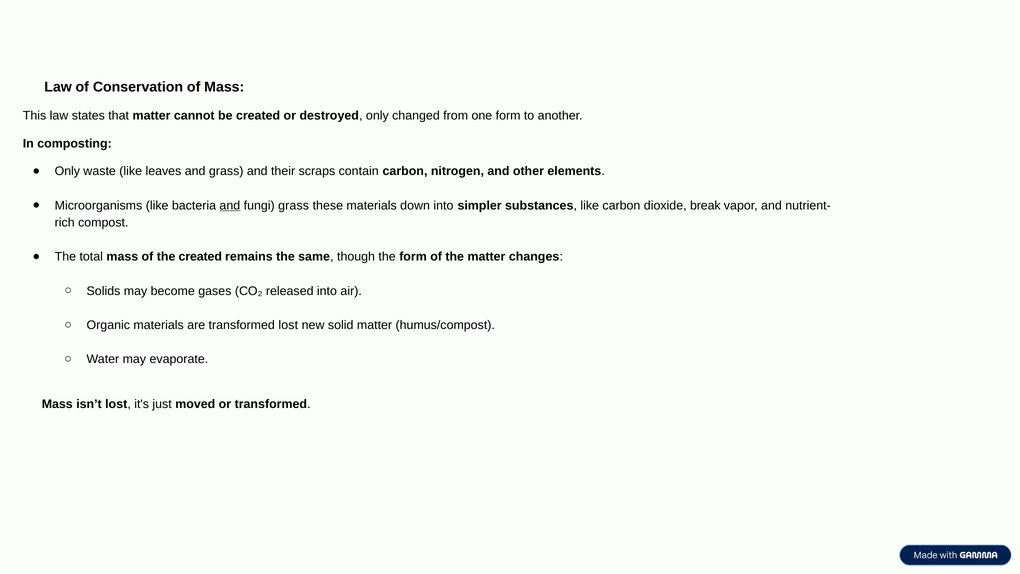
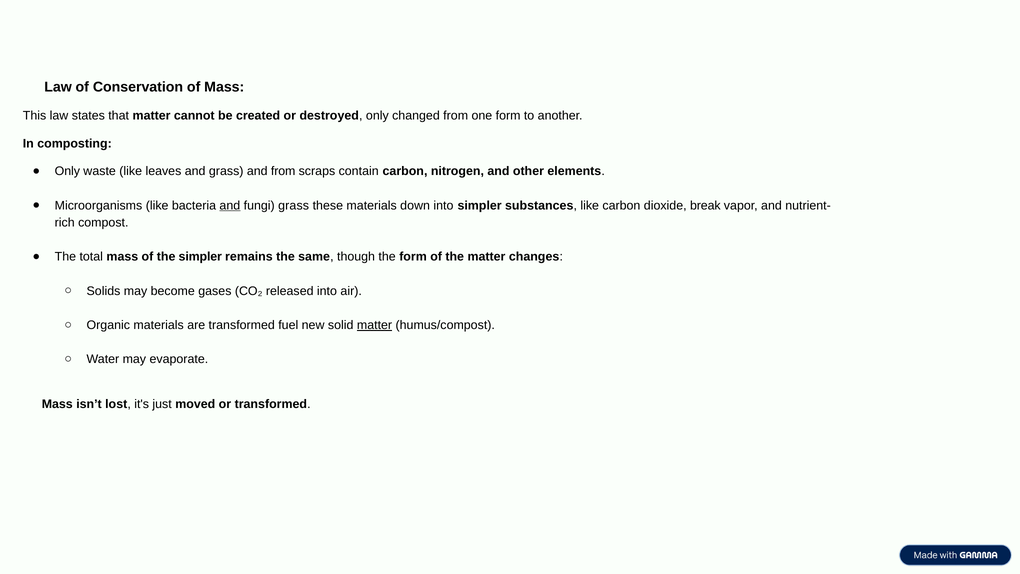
and their: their -> from
the created: created -> simpler
transformed lost: lost -> fuel
matter at (375, 325) underline: none -> present
